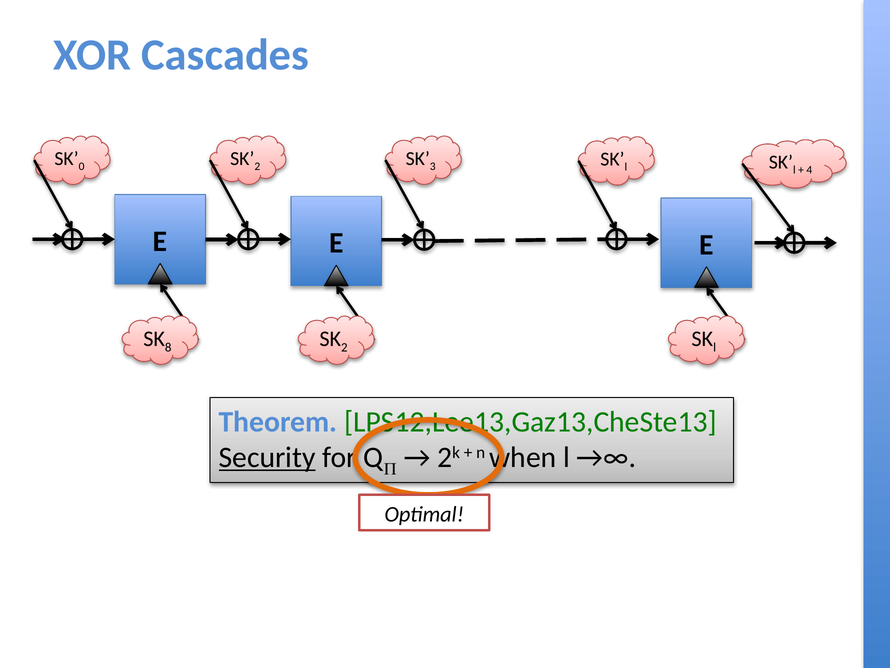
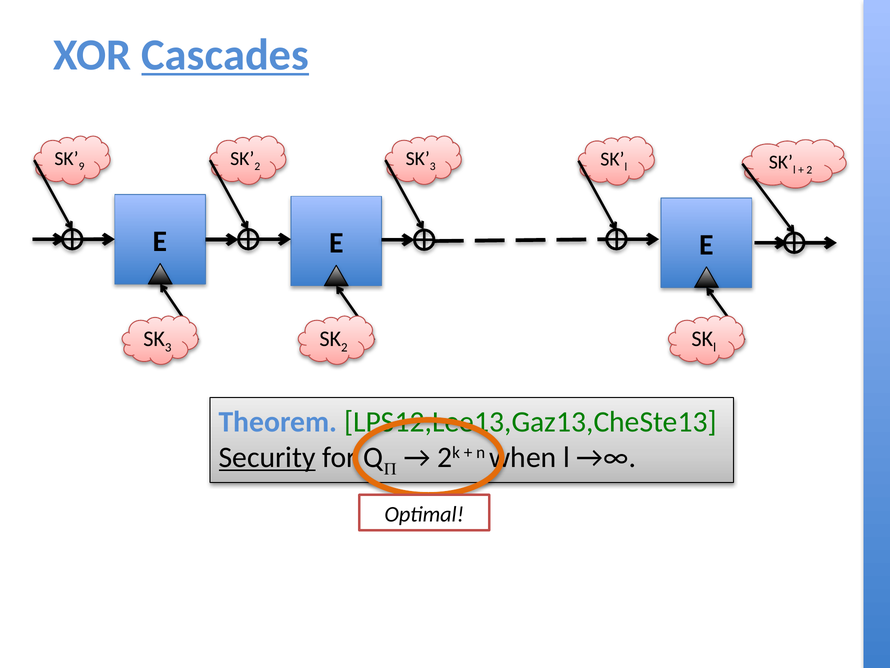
Cascades underline: none -> present
0: 0 -> 9
4 at (809, 170): 4 -> 2
8 at (168, 347): 8 -> 3
